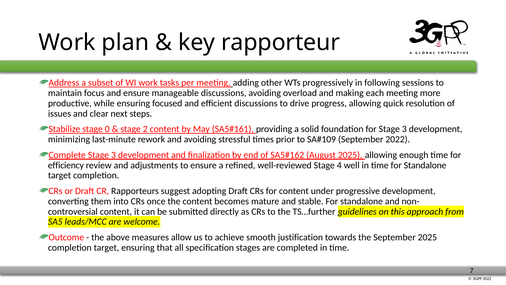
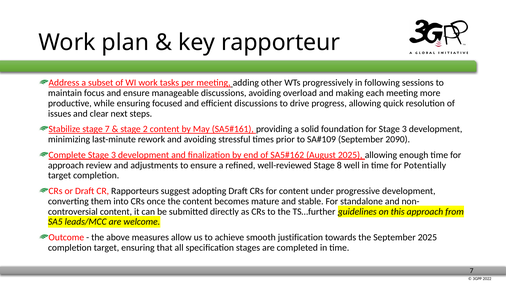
stage 0: 0 -> 7
September 2022: 2022 -> 2090
efficiency at (66, 165): efficiency -> approach
4: 4 -> 8
time for Standalone: Standalone -> Potentially
